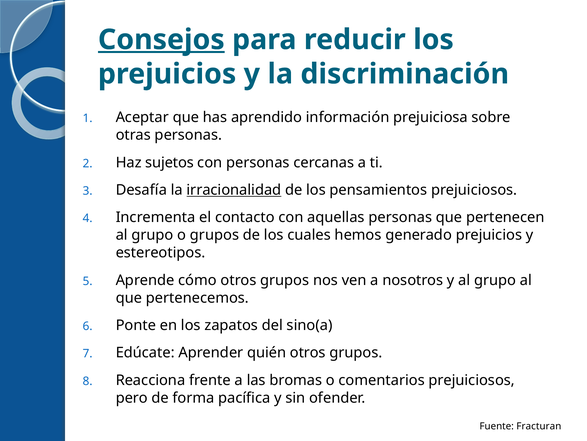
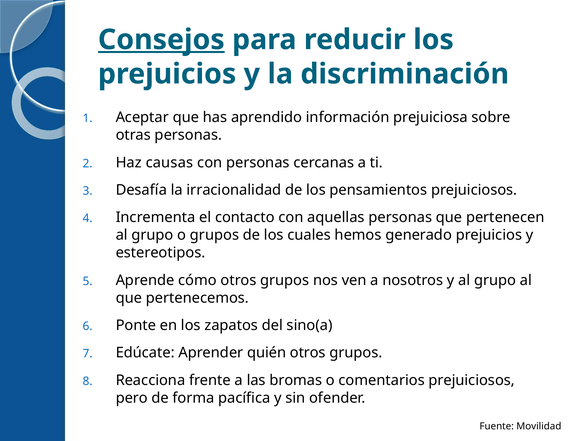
sujetos: sujetos -> causas
irracionalidad underline: present -> none
Fracturan: Fracturan -> Movilidad
